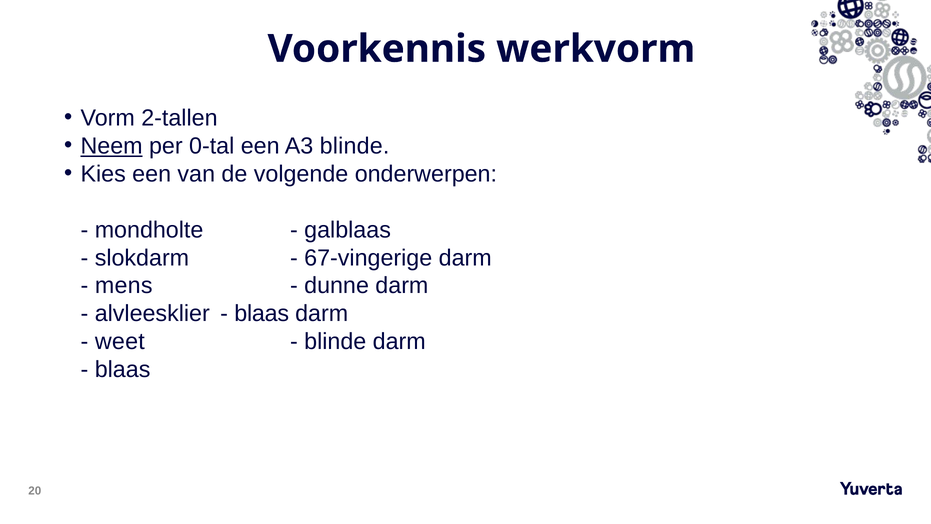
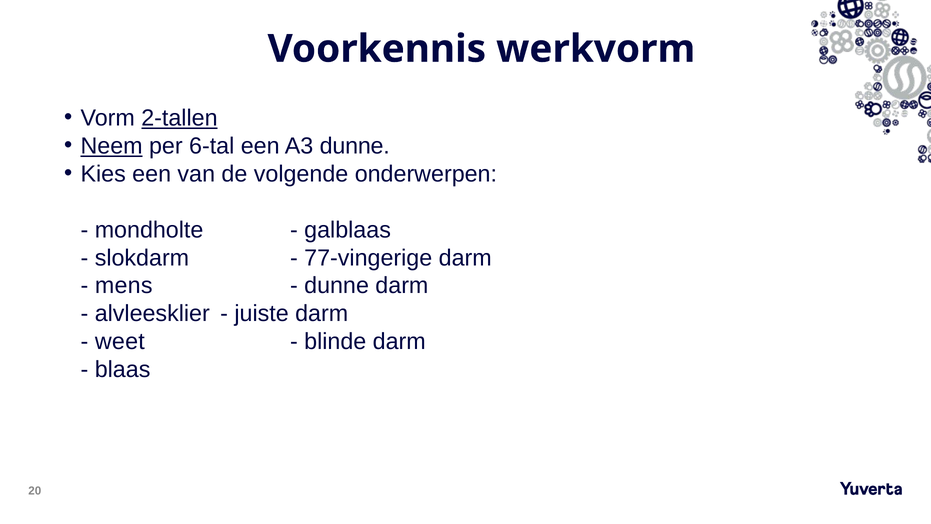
2-tallen underline: none -> present
0-tal: 0-tal -> 6-tal
A3 blinde: blinde -> dunne
67-vingerige: 67-vingerige -> 77-vingerige
blaas at (262, 314): blaas -> juiste
